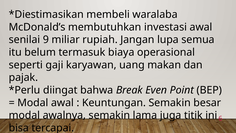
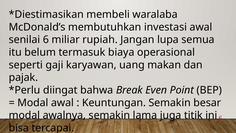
senilai 9: 9 -> 6
